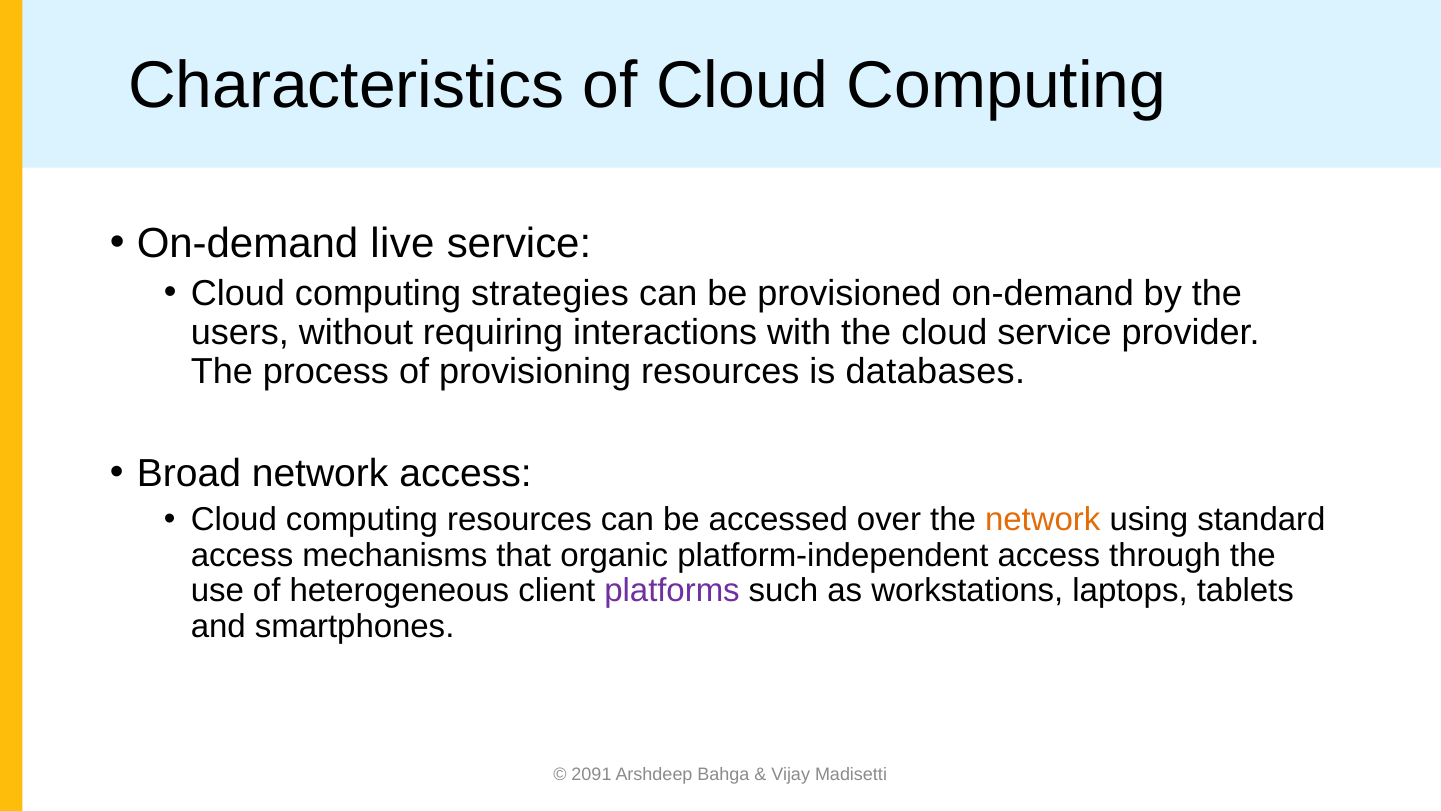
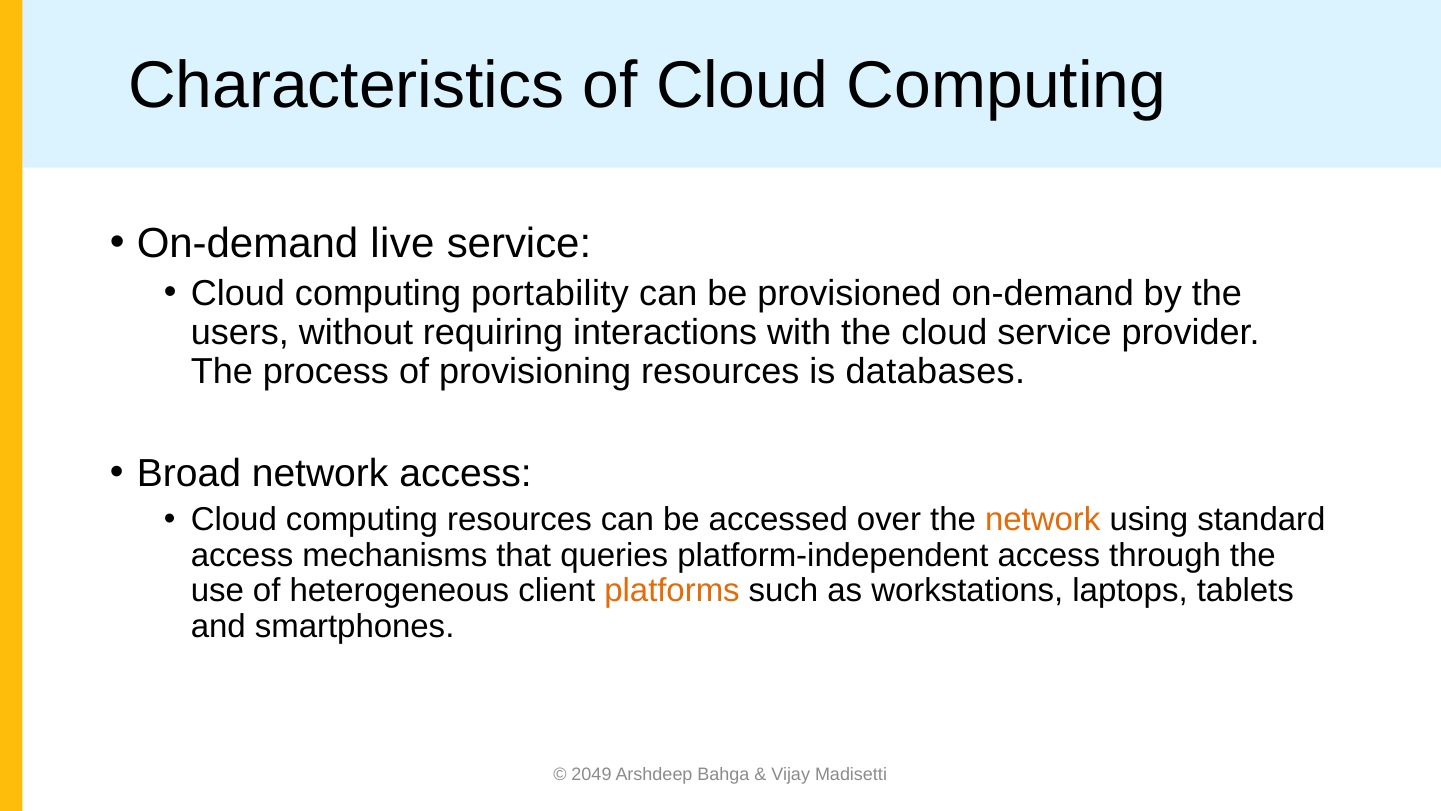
strategies: strategies -> portability
organic: organic -> queries
platforms colour: purple -> orange
2091: 2091 -> 2049
